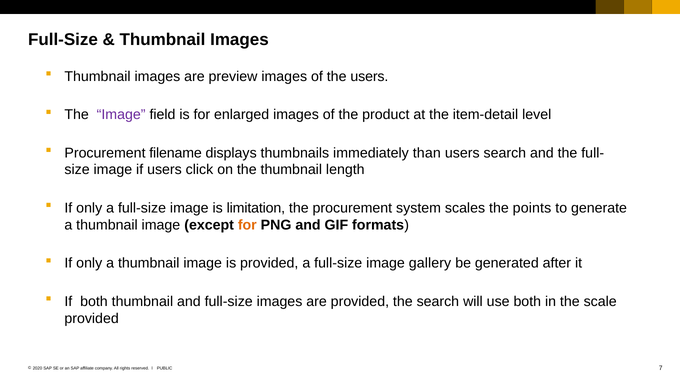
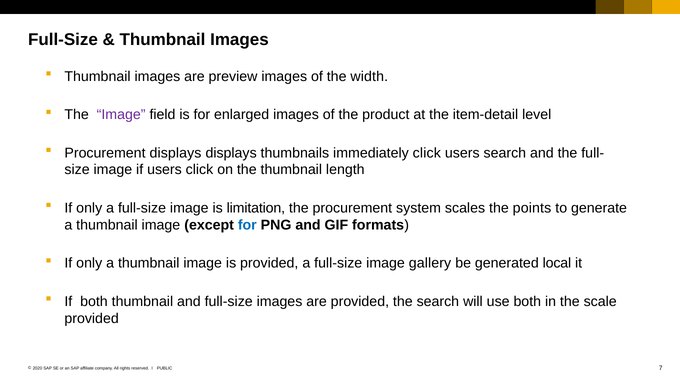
the users: users -> width
Procurement filename: filename -> displays
immediately than: than -> click
for at (247, 225) colour: orange -> blue
after: after -> local
